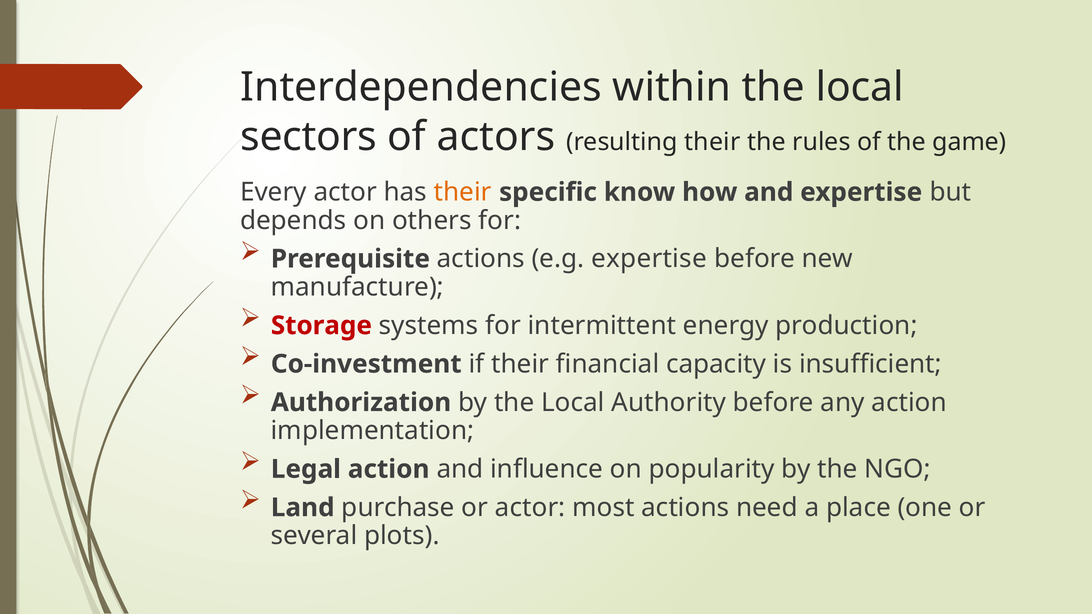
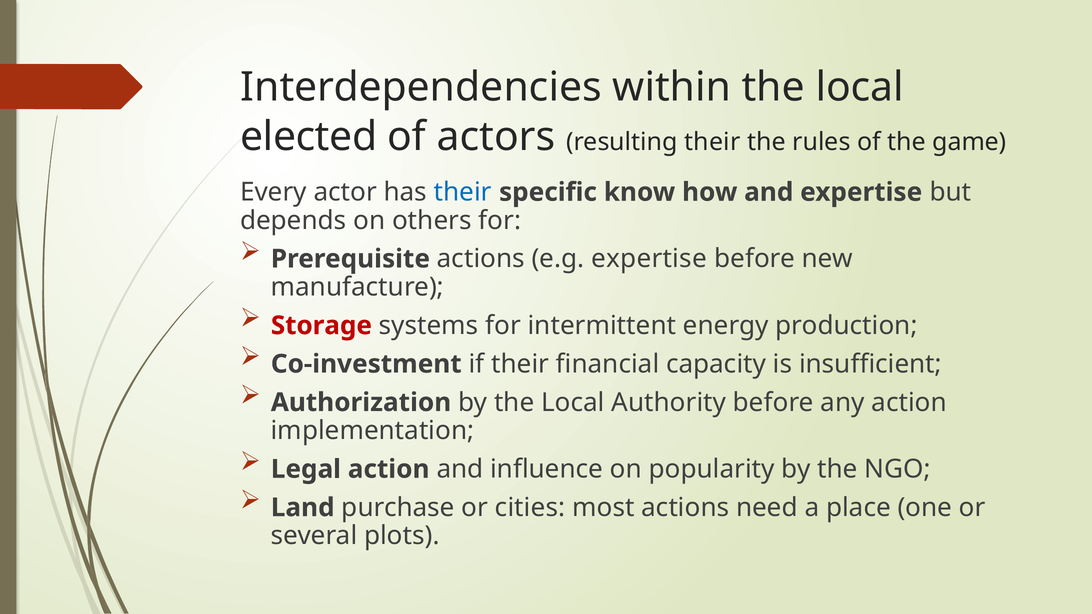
sectors: sectors -> elected
their at (463, 192) colour: orange -> blue
or actor: actor -> cities
